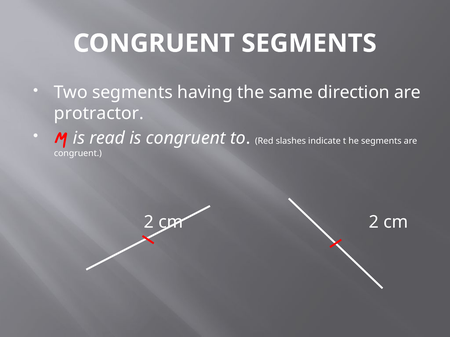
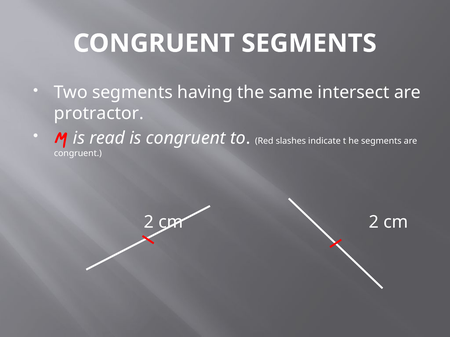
direction: direction -> intersect
